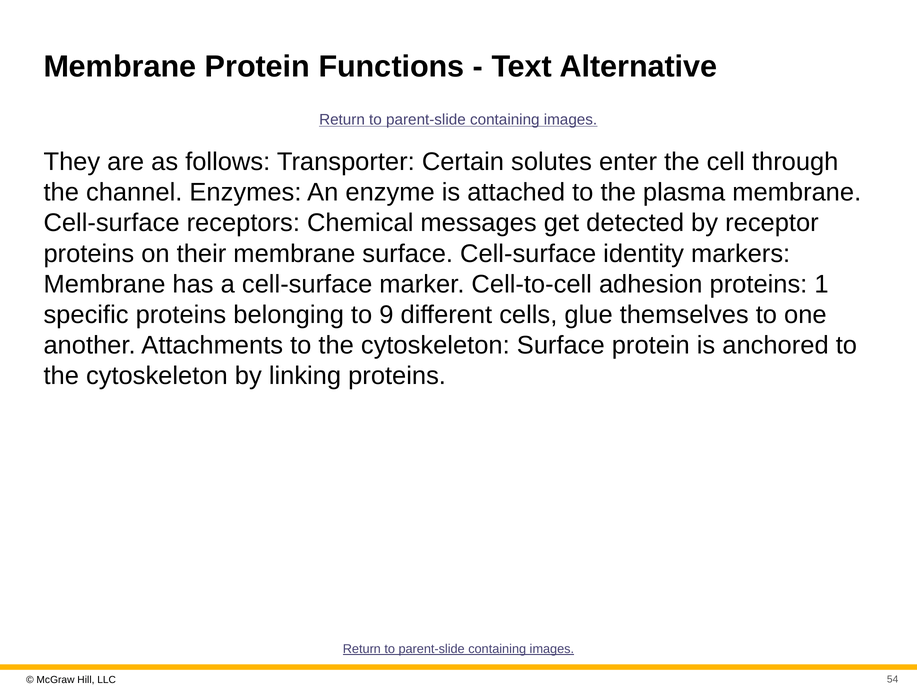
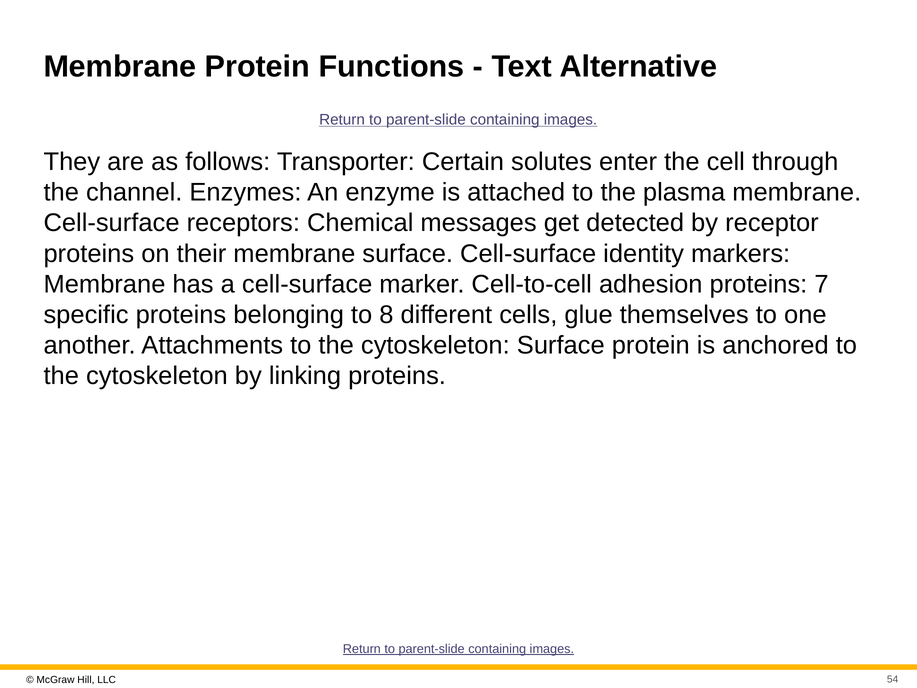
1: 1 -> 7
9: 9 -> 8
